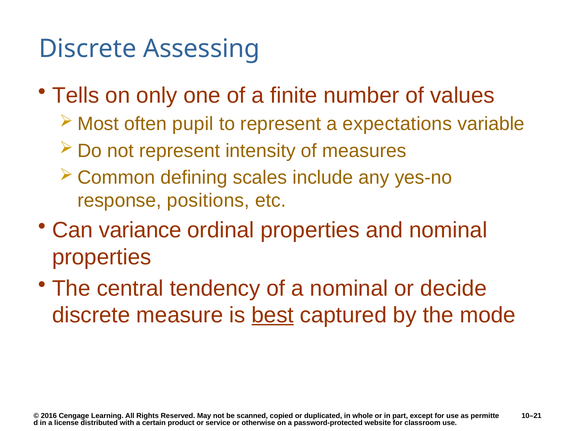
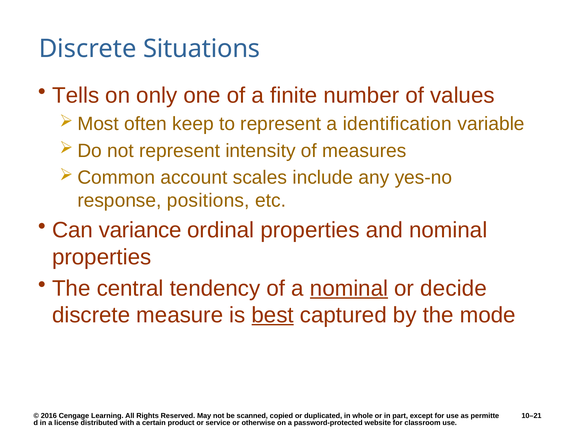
Assessing: Assessing -> Situations
pupil: pupil -> keep
expectations: expectations -> identification
defining: defining -> account
nominal at (349, 289) underline: none -> present
